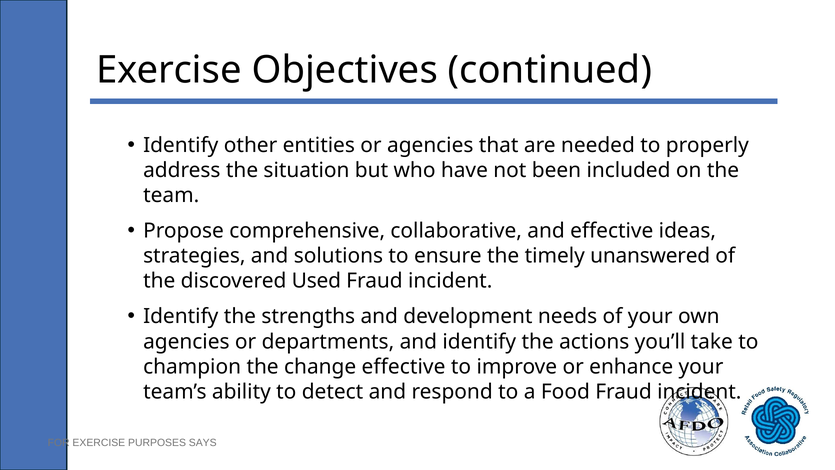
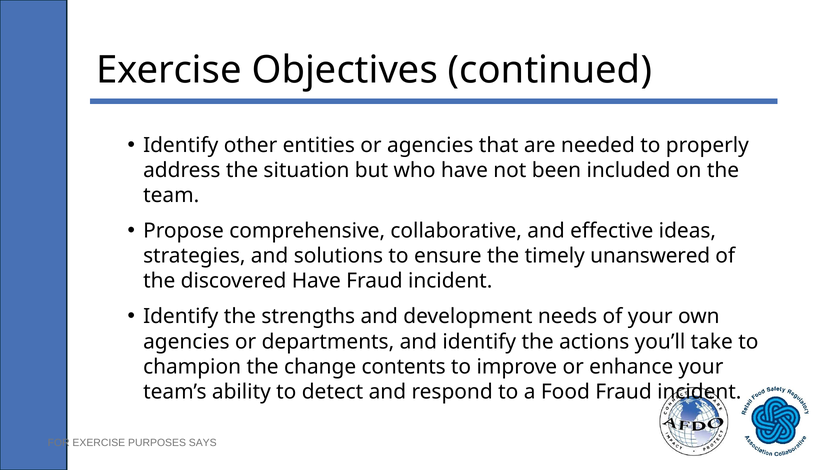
discovered Used: Used -> Have
change effective: effective -> contents
